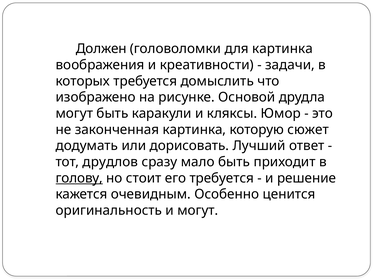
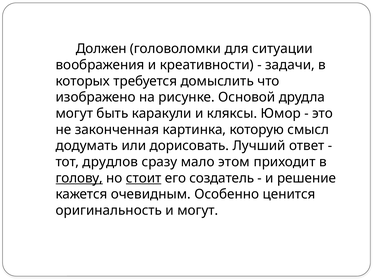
для картинка: картинка -> ситуации
сюжет: сюжет -> смысл
мало быть: быть -> этом
стоит underline: none -> present
его требуется: требуется -> создатель
